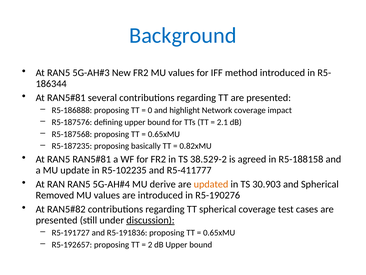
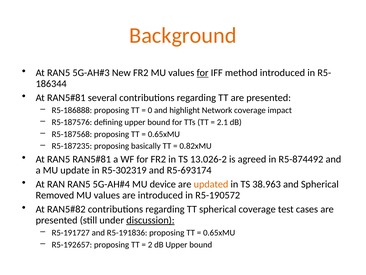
Background colour: blue -> orange
for at (203, 73) underline: none -> present
38.529-2: 38.529-2 -> 13.026-2
R5-188158: R5-188158 -> R5-874492
R5-102235: R5-102235 -> R5-302319
R5-411777: R5-411777 -> R5-693174
derive: derive -> device
30.903: 30.903 -> 38.963
R5-190276: R5-190276 -> R5-190572
